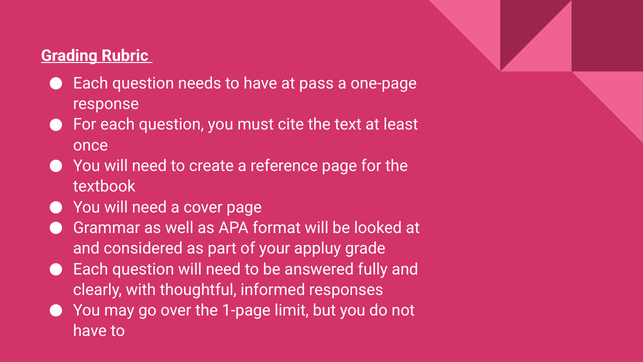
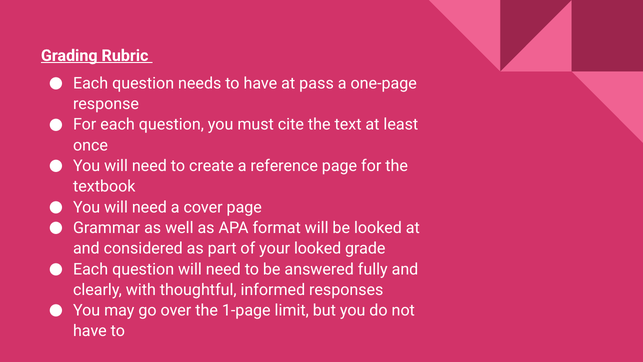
your appluy: appluy -> looked
